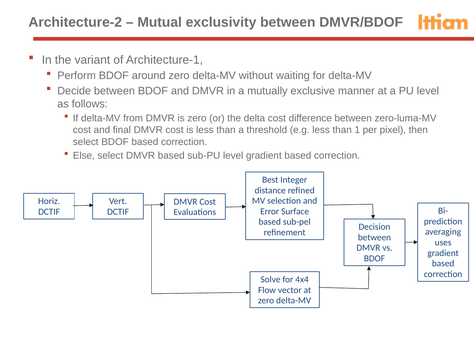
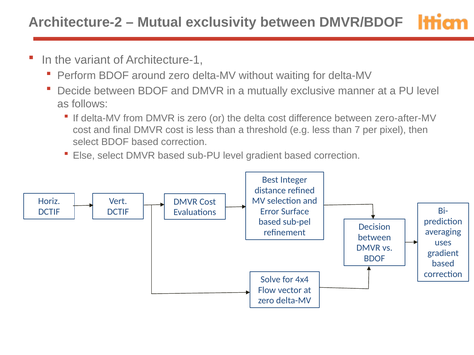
zero-luma-MV: zero-luma-MV -> zero-after-MV
1: 1 -> 7
